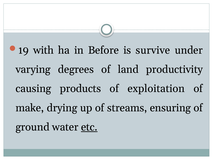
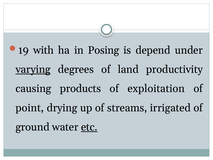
Before: Before -> Posing
survive: survive -> depend
varying underline: none -> present
make: make -> point
ensuring: ensuring -> irrigated
